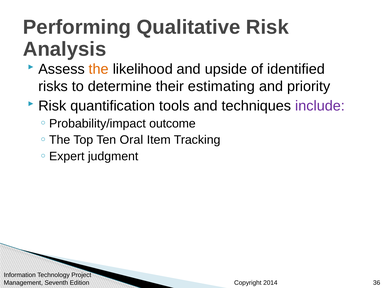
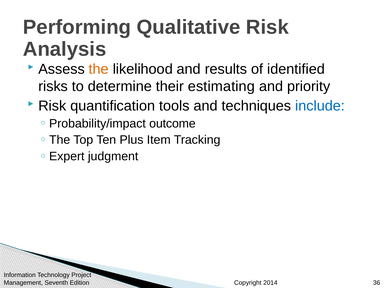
upside: upside -> results
include colour: purple -> blue
Oral: Oral -> Plus
